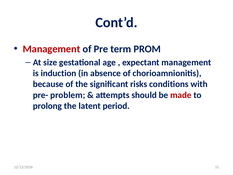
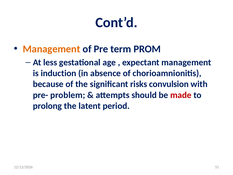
Management at (51, 49) colour: red -> orange
size: size -> less
conditions: conditions -> convulsion
